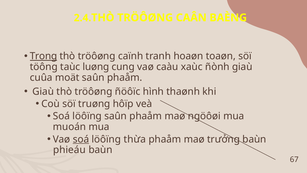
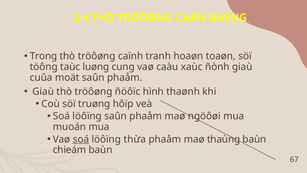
Trong underline: present -> none
trưởng: trưởng -> thaùng
phieáu: phieáu -> chieám
